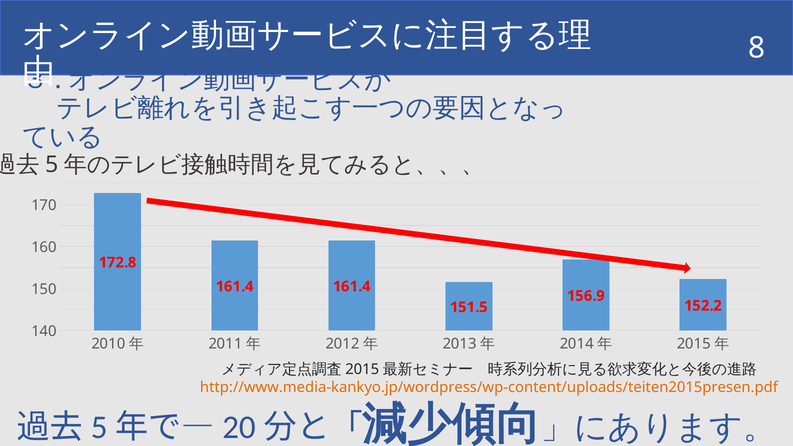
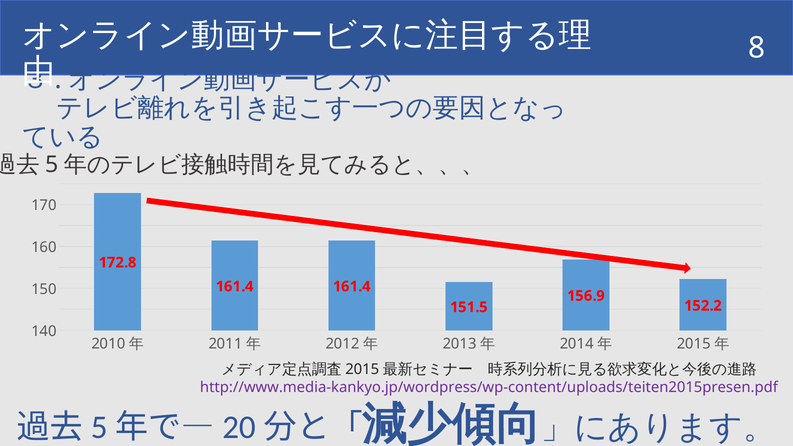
http://www.media-kankyo.jp/wordpress/wp-content/uploads/teiten2015presen.pdf colour: orange -> purple
